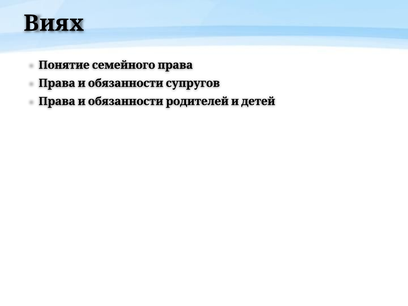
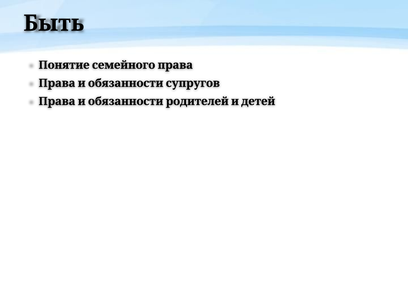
Виях: Виях -> Быть
